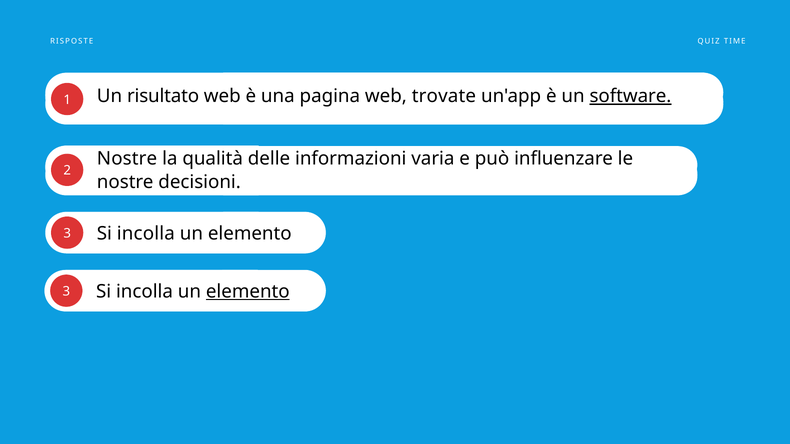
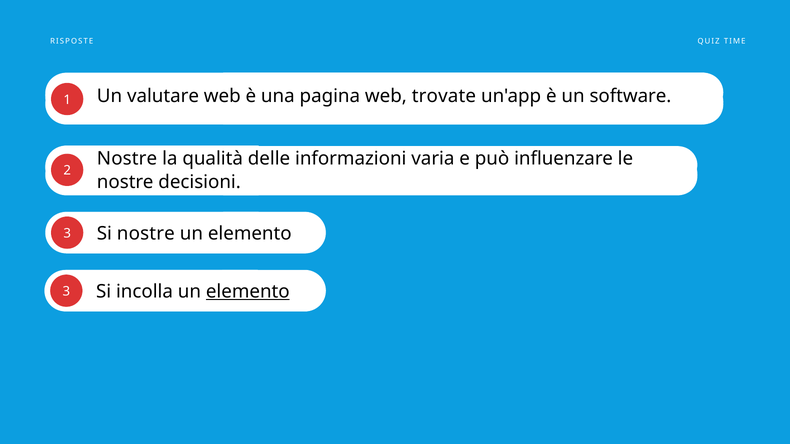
risultato: risultato -> valutare
software underline: present -> none
incolla at (146, 234): incolla -> nostre
